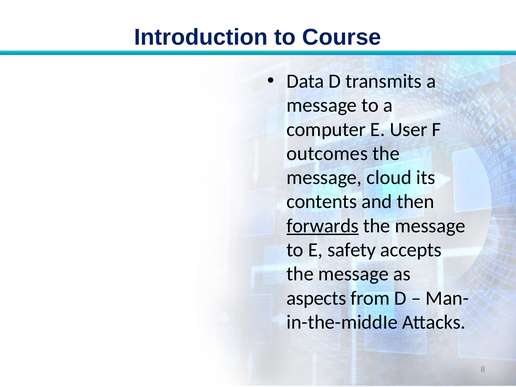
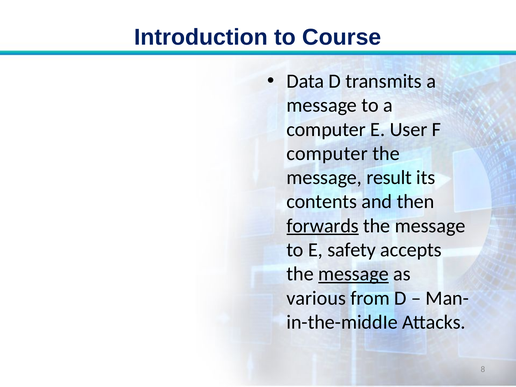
outcomes at (327, 154): outcomes -> computer
cloud: cloud -> result
message at (353, 274) underline: none -> present
aspects: aspects -> various
